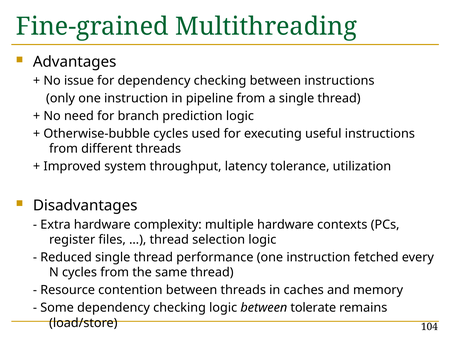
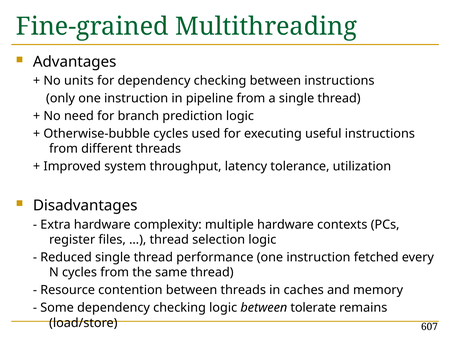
issue: issue -> units
104: 104 -> 607
